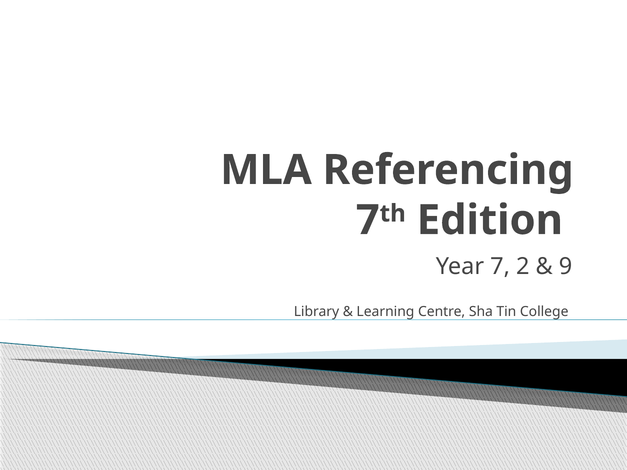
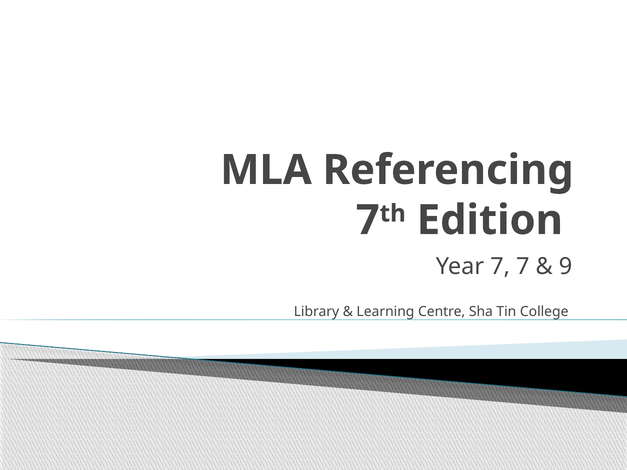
7 2: 2 -> 7
